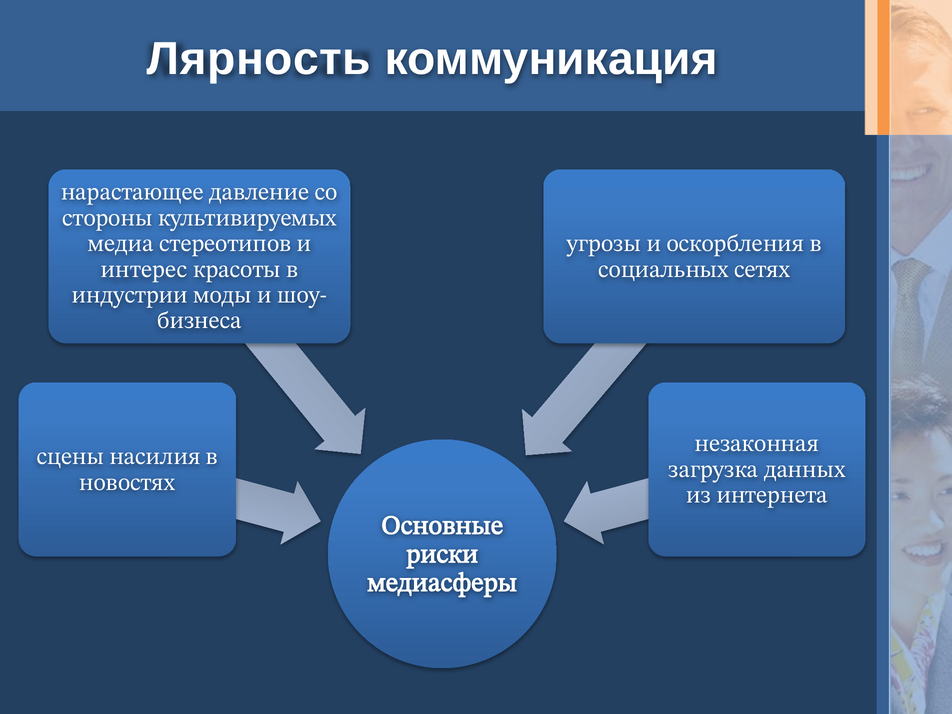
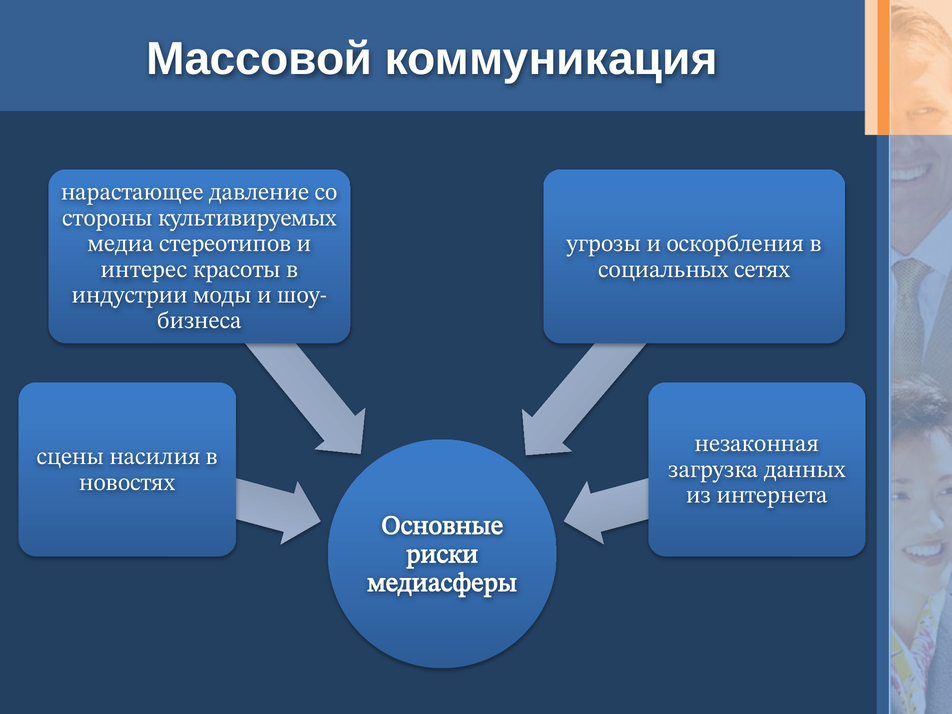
Лярность: Лярность -> Массовой
